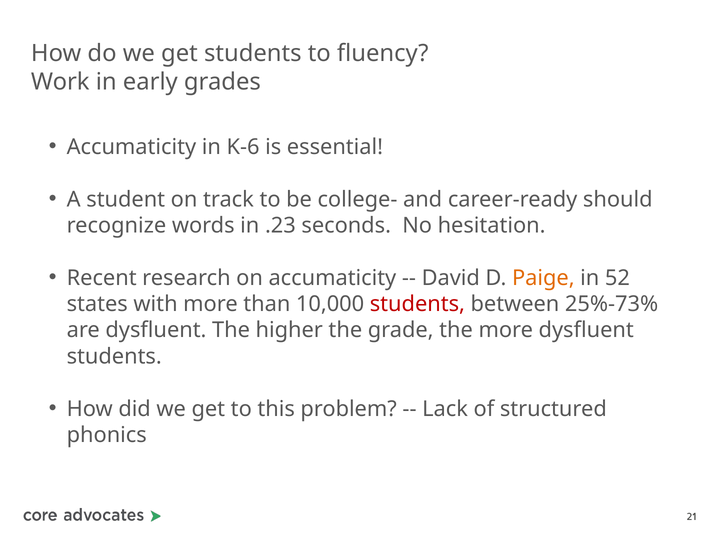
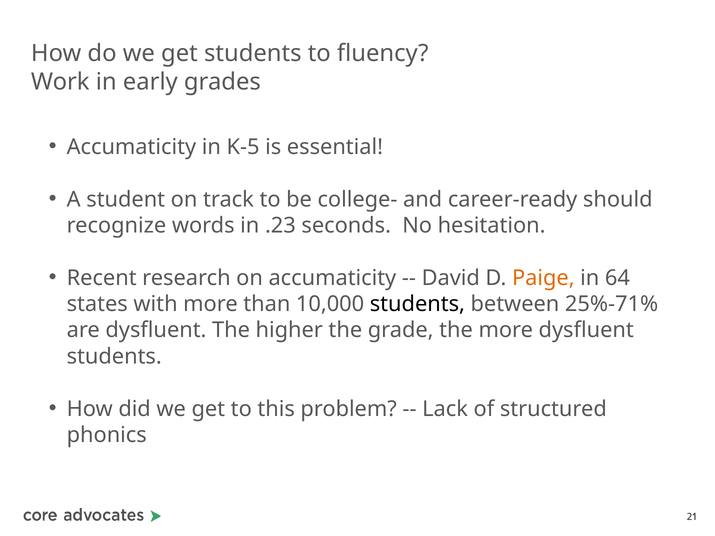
K-6: K-6 -> K-5
52: 52 -> 64
students at (417, 304) colour: red -> black
25%-73%: 25%-73% -> 25%-71%
